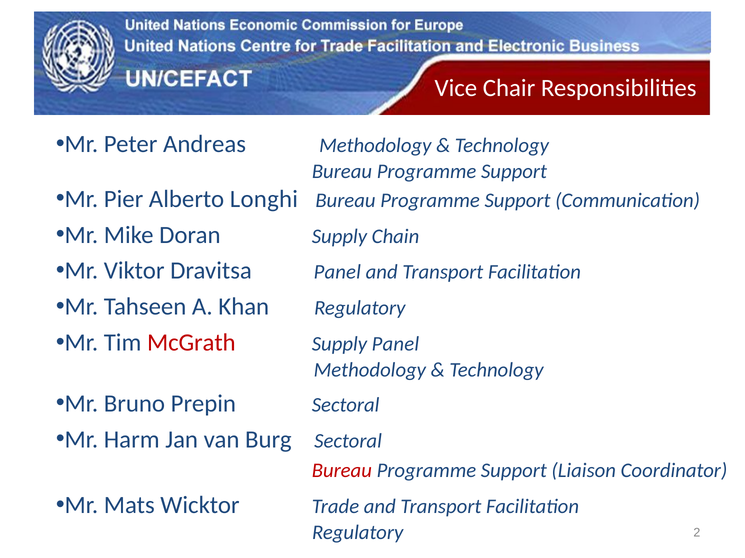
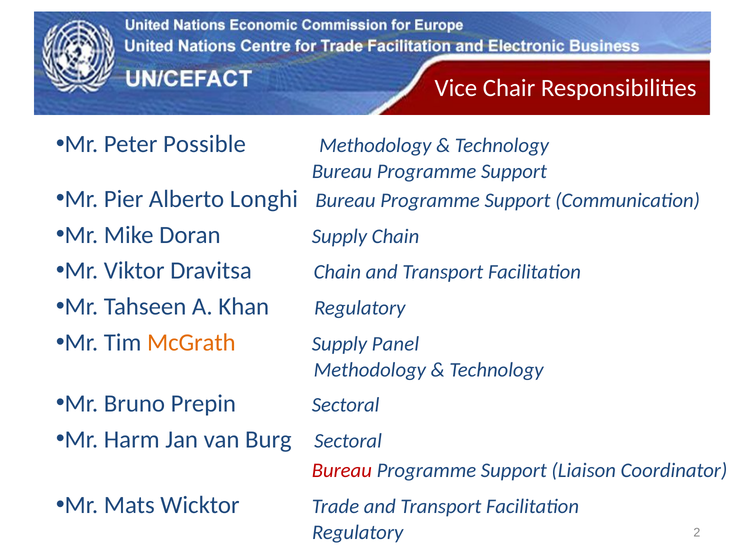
Andreas: Andreas -> Possible
Dravitsa Panel: Panel -> Chain
McGrath colour: red -> orange
